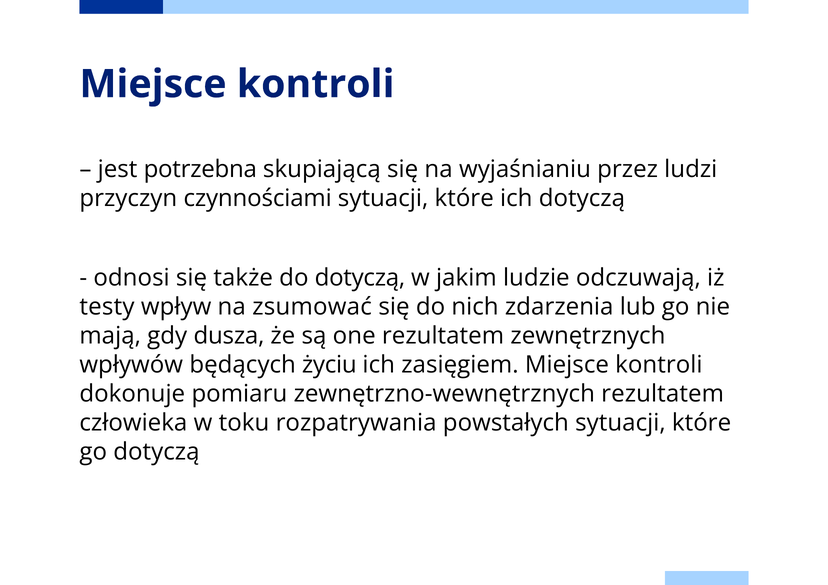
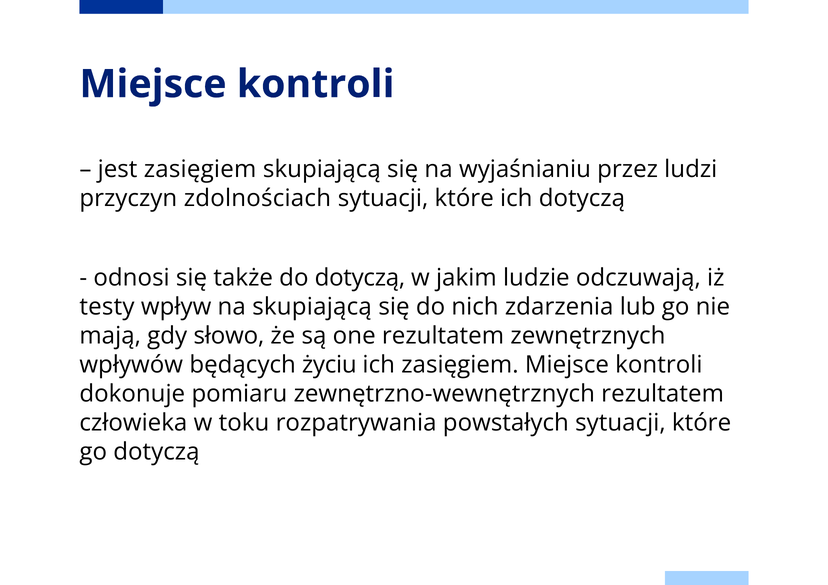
jest potrzebna: potrzebna -> zasięgiem
czynnościami: czynnościami -> zdolnościach
na zsumować: zsumować -> skupiającą
dusza: dusza -> słowo
